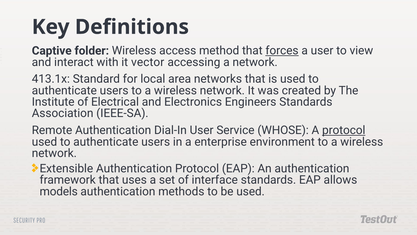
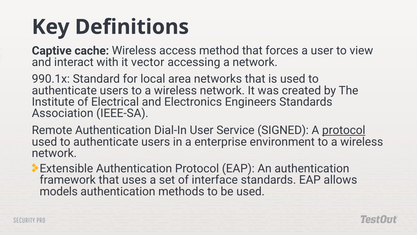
folder: folder -> cache
forces underline: present -> none
413.1x: 413.1x -> 990.1x
WHOSE: WHOSE -> SIGNED
